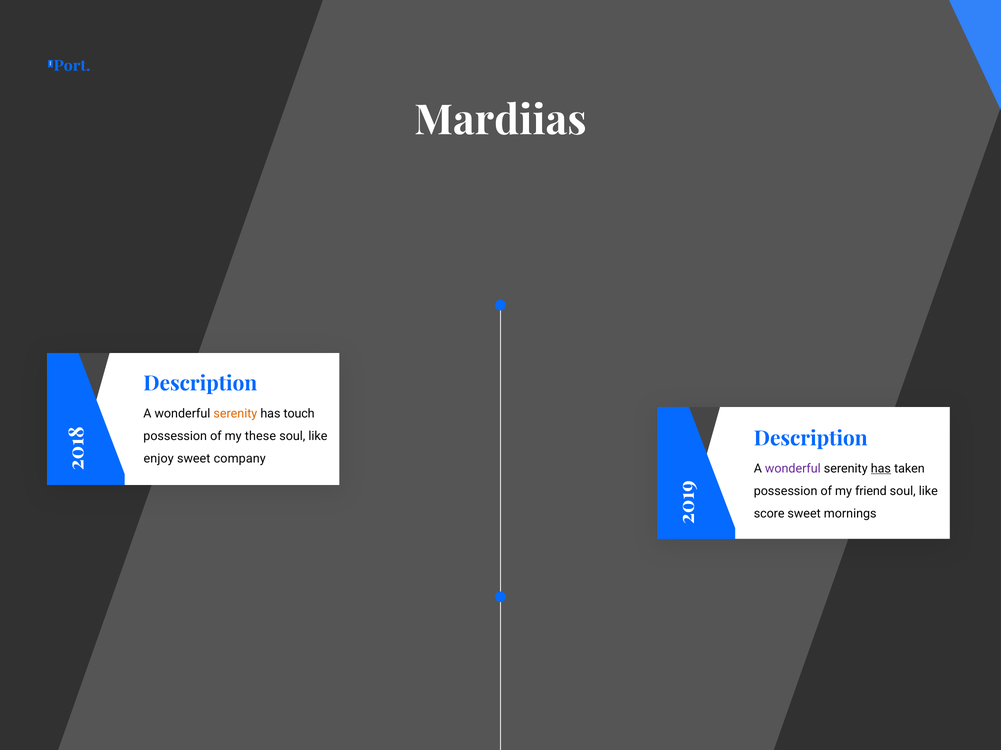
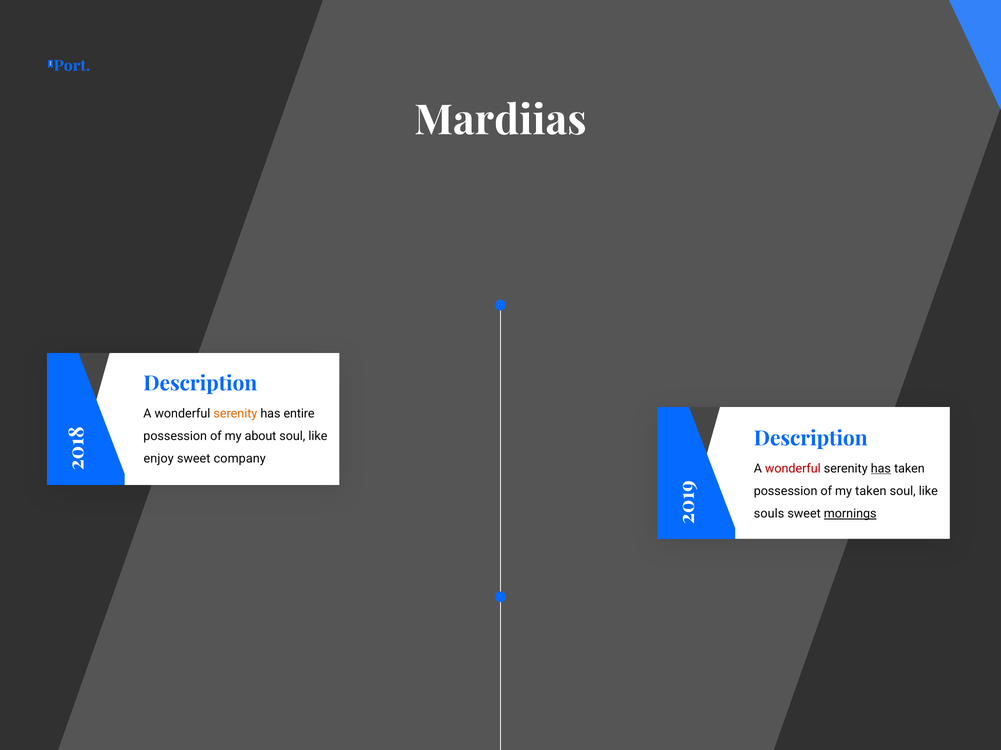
touch: touch -> entire
these: these -> about
wonderful at (793, 469) colour: purple -> red
my friend: friend -> taken
score: score -> souls
mornings underline: none -> present
